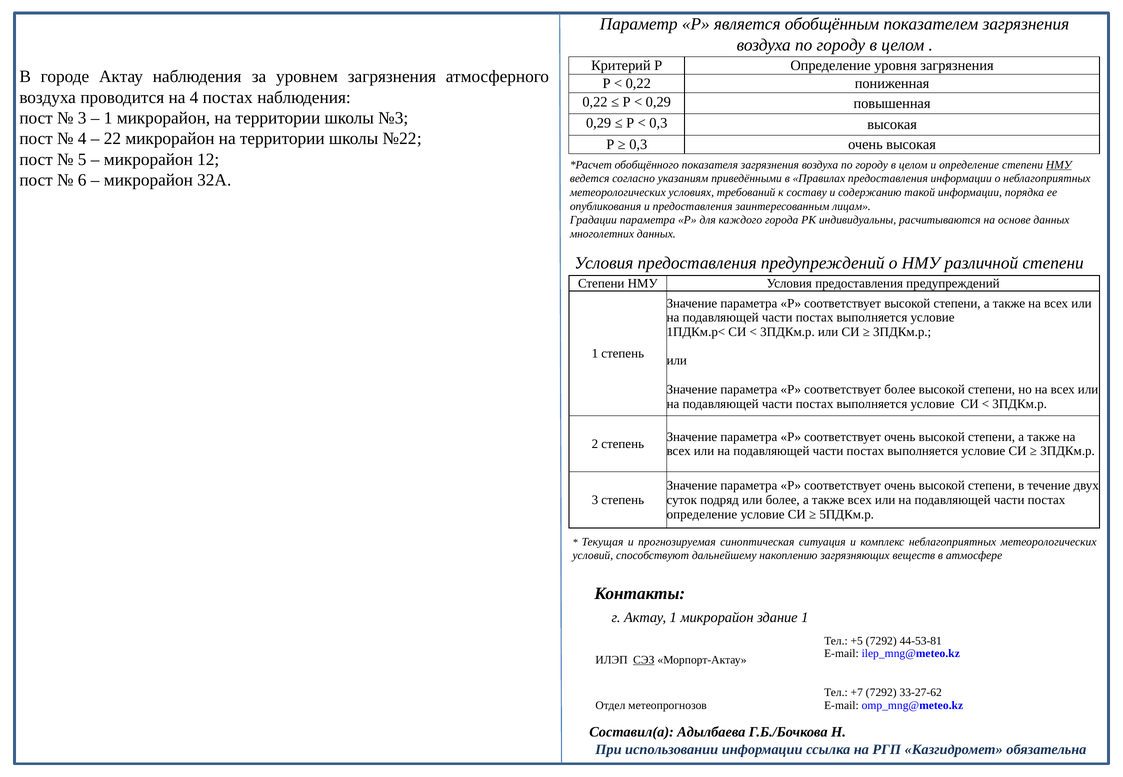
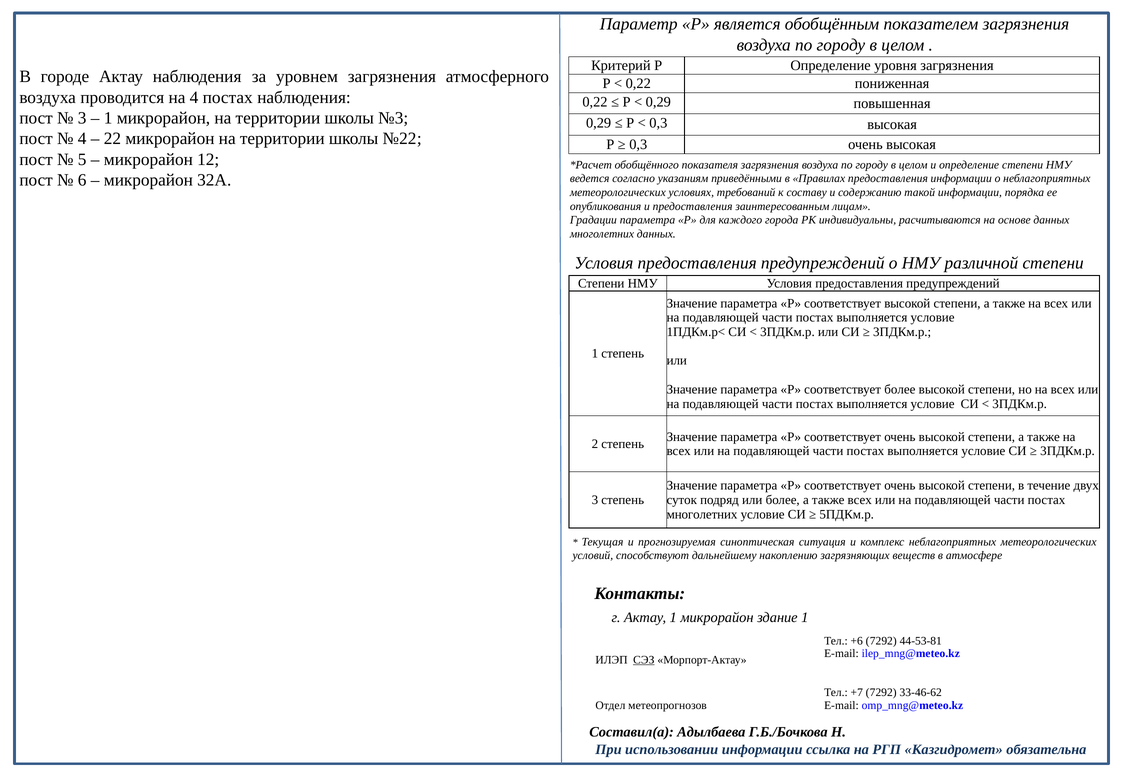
НМУ at (1059, 165) underline: present -> none
определение at (702, 515): определение -> многолетних
+5: +5 -> +6
33-27-62: 33-27-62 -> 33-46-62
